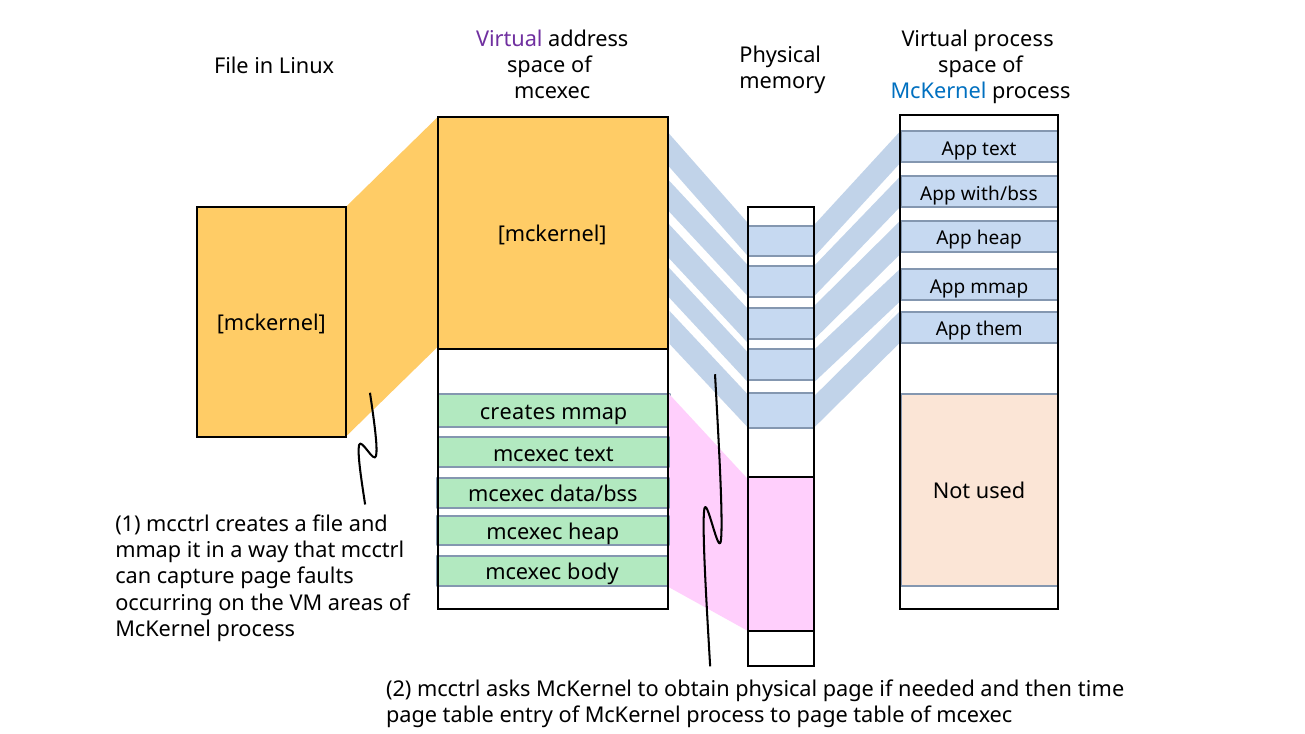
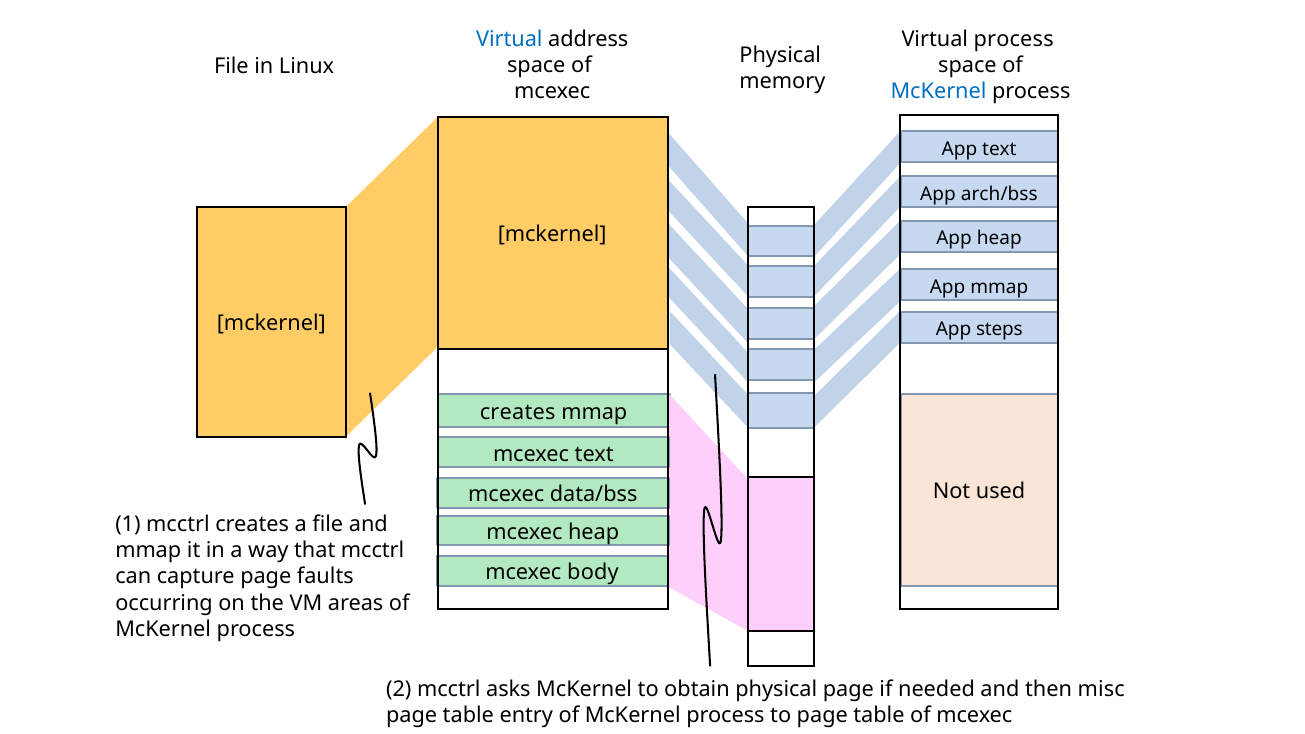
Virtual at (509, 39) colour: purple -> blue
with/bss: with/bss -> arch/bss
them: them -> steps
time: time -> misc
